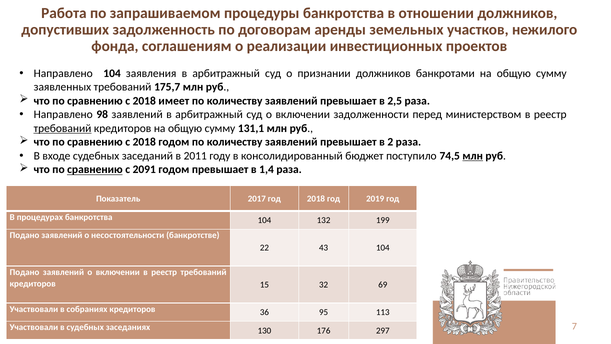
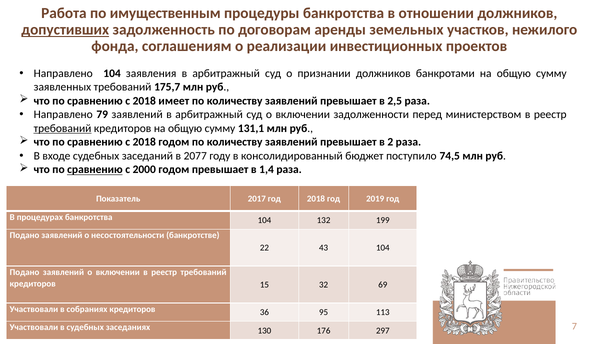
запрашиваемом: запрашиваемом -> имущественным
допустивших underline: none -> present
98: 98 -> 79
2011: 2011 -> 2077
млн at (473, 156) underline: present -> none
2091: 2091 -> 2000
